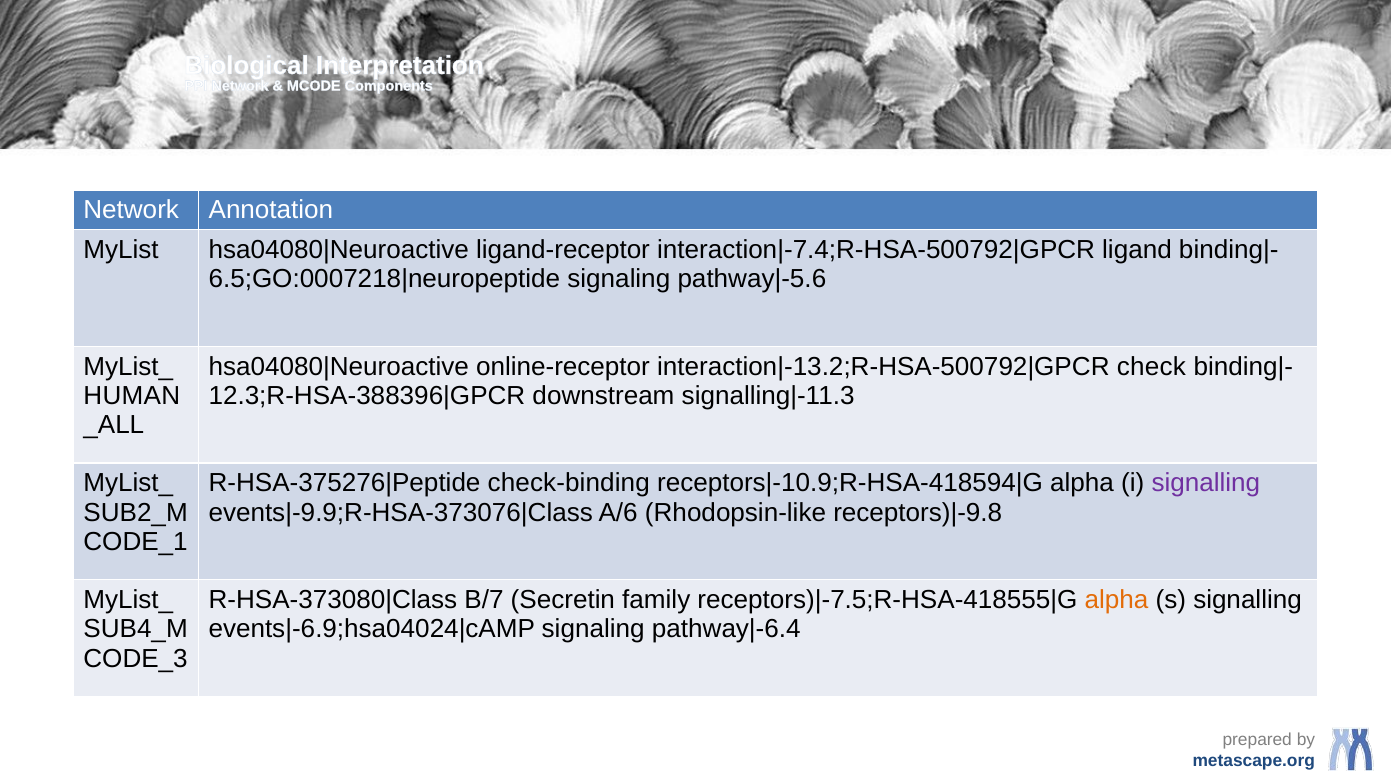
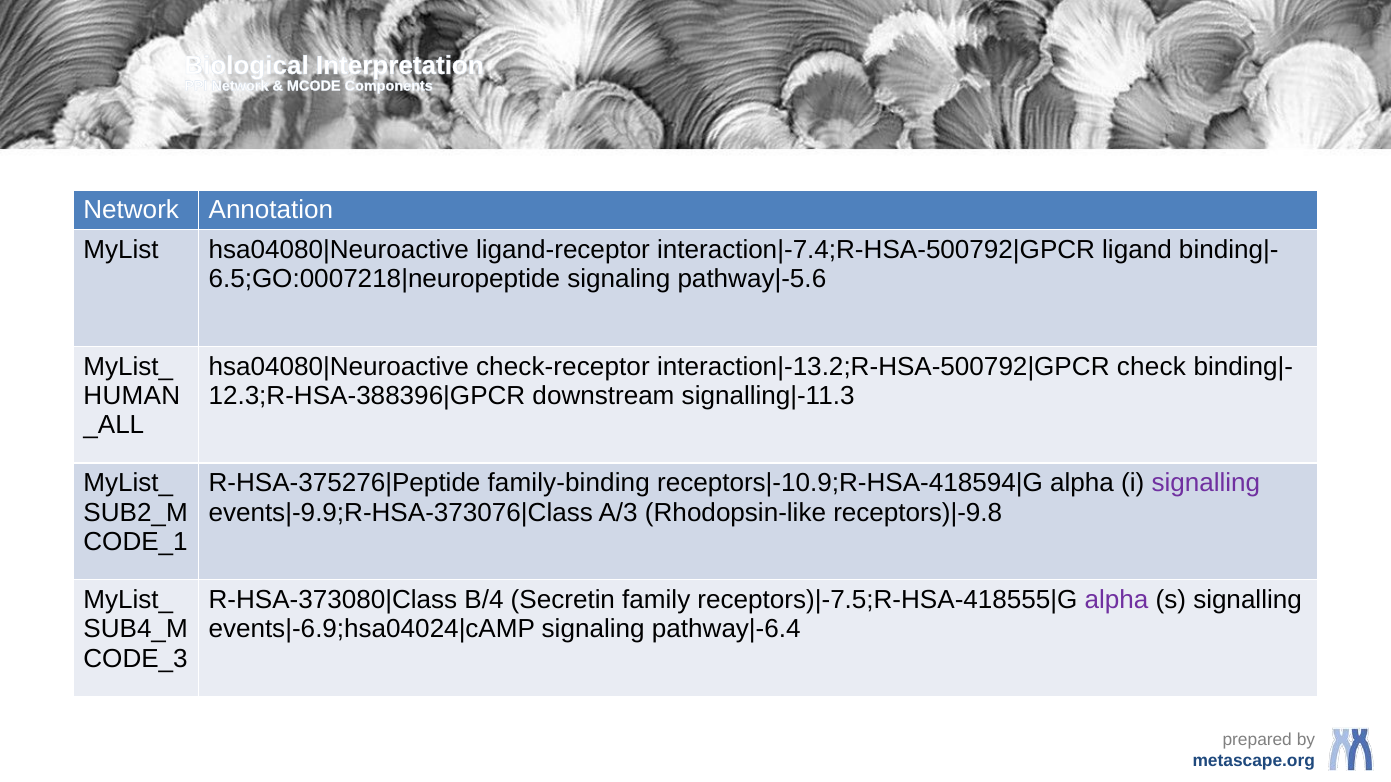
online-receptor: online-receptor -> check-receptor
check-binding: check-binding -> family-binding
A/6: A/6 -> A/3
B/7: B/7 -> B/4
alpha at (1116, 600) colour: orange -> purple
